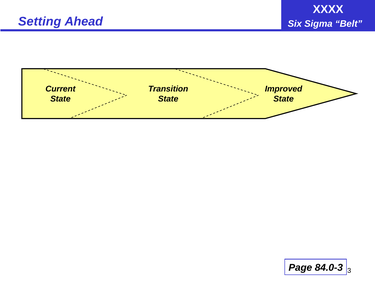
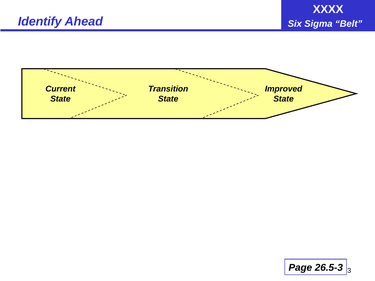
Setting: Setting -> Identify
84.0-3: 84.0-3 -> 26.5-3
